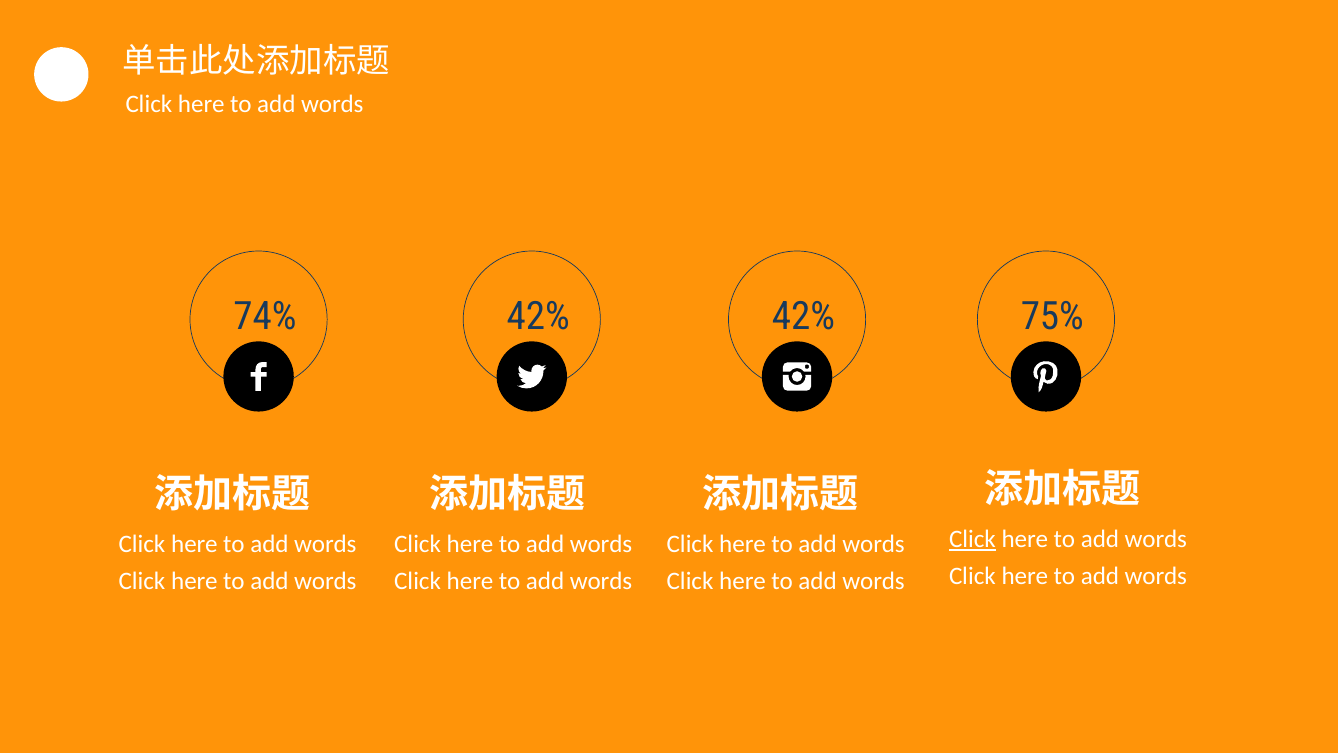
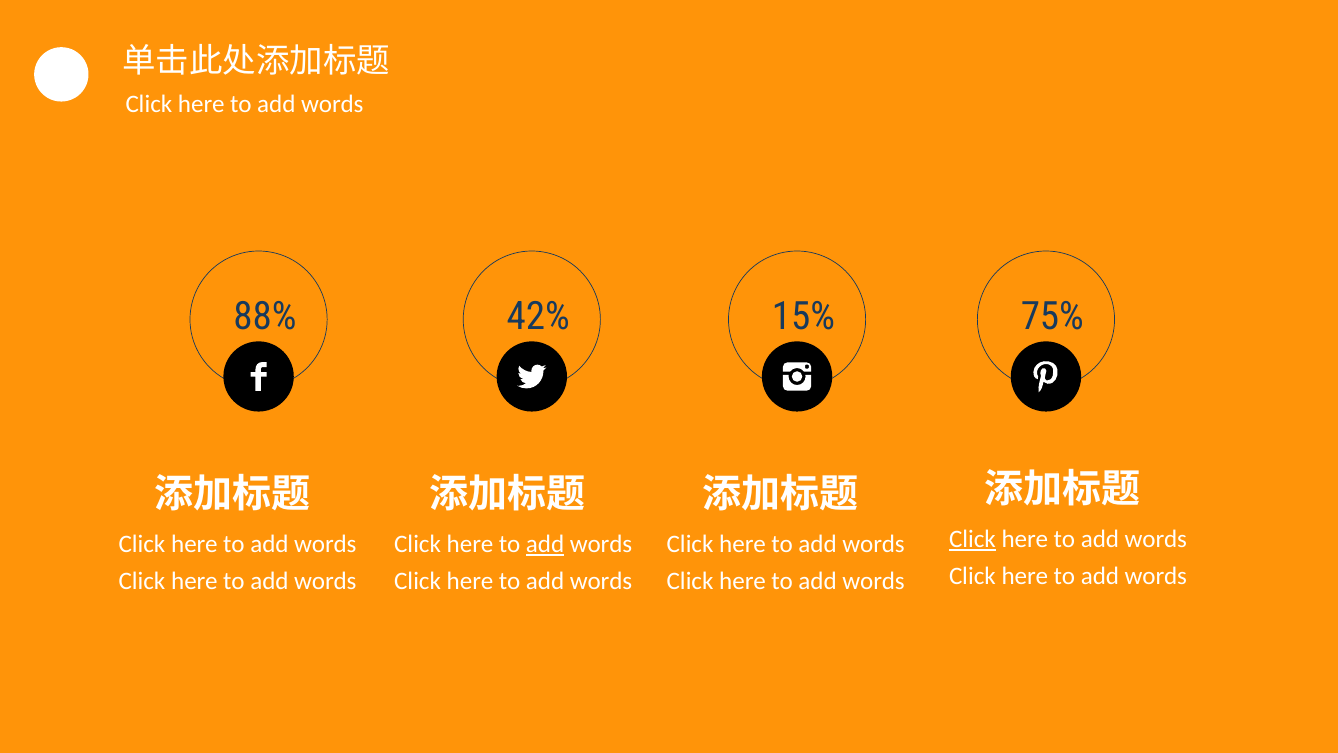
74%: 74% -> 88%
42% 42%: 42% -> 15%
add at (545, 544) underline: none -> present
